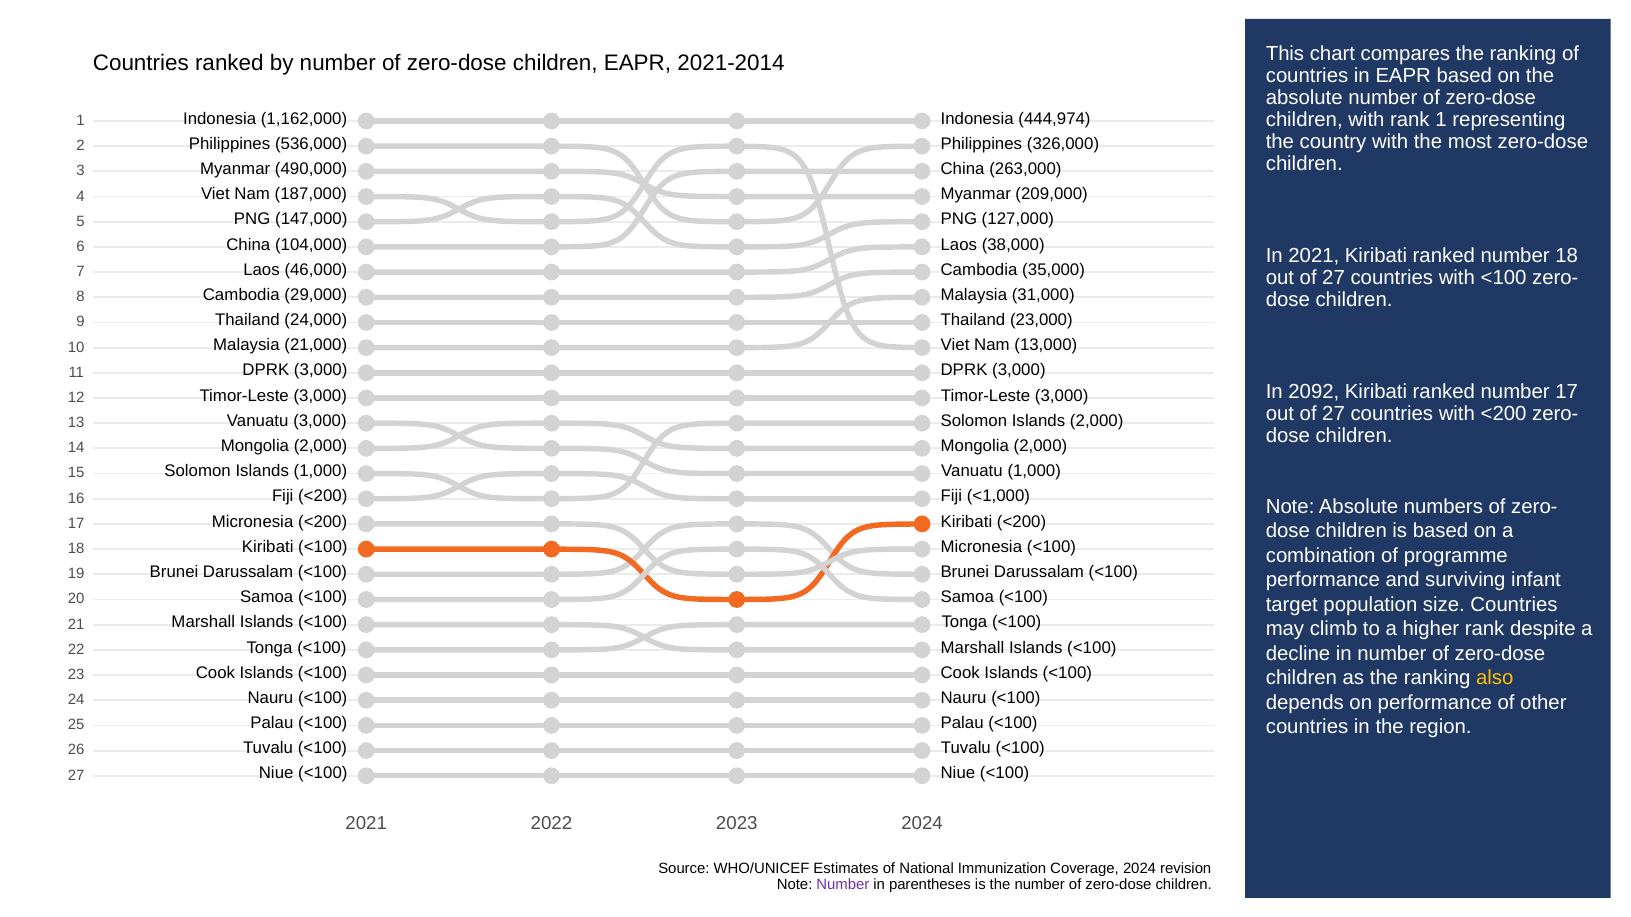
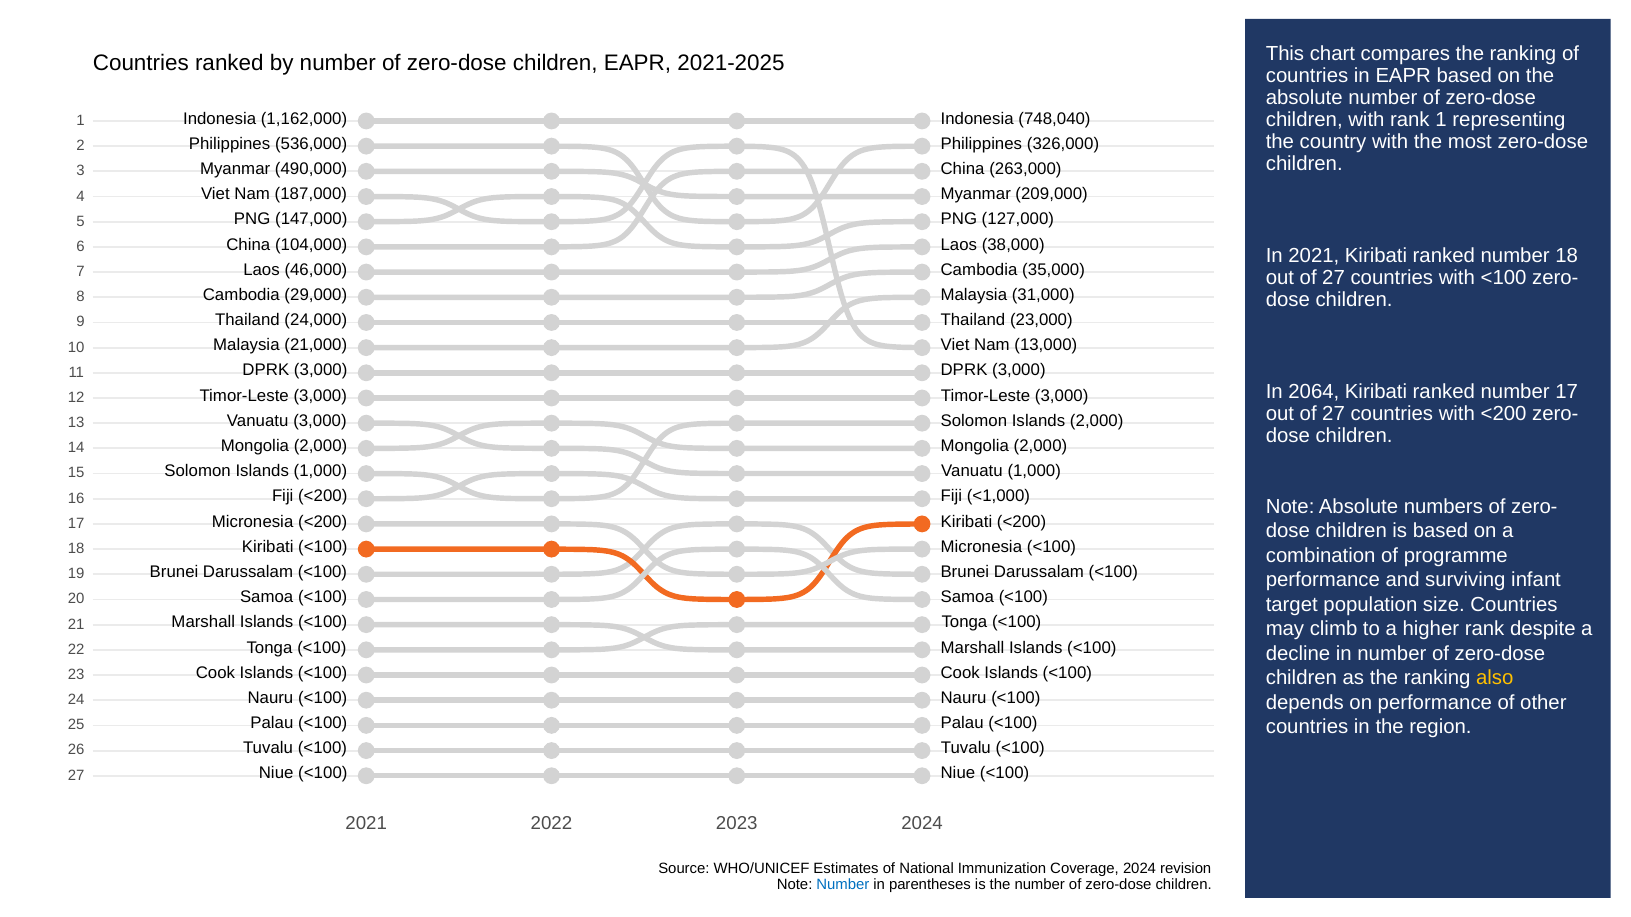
2021-2014: 2021-2014 -> 2021-2025
444,974: 444,974 -> 748,040
2092: 2092 -> 2064
Number at (843, 885) colour: purple -> blue
